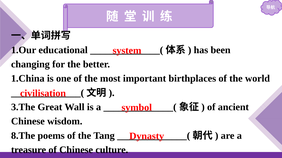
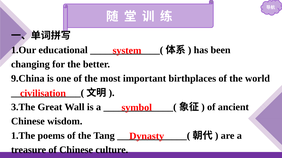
1.China: 1.China -> 9.China
8.The: 8.The -> 1.The
